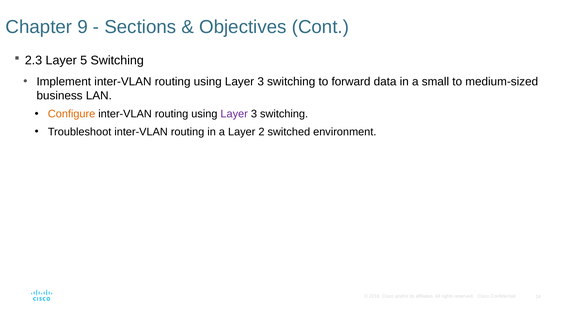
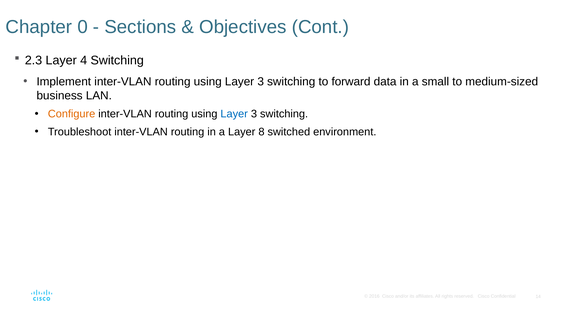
9: 9 -> 0
5: 5 -> 4
Layer at (234, 114) colour: purple -> blue
2: 2 -> 8
